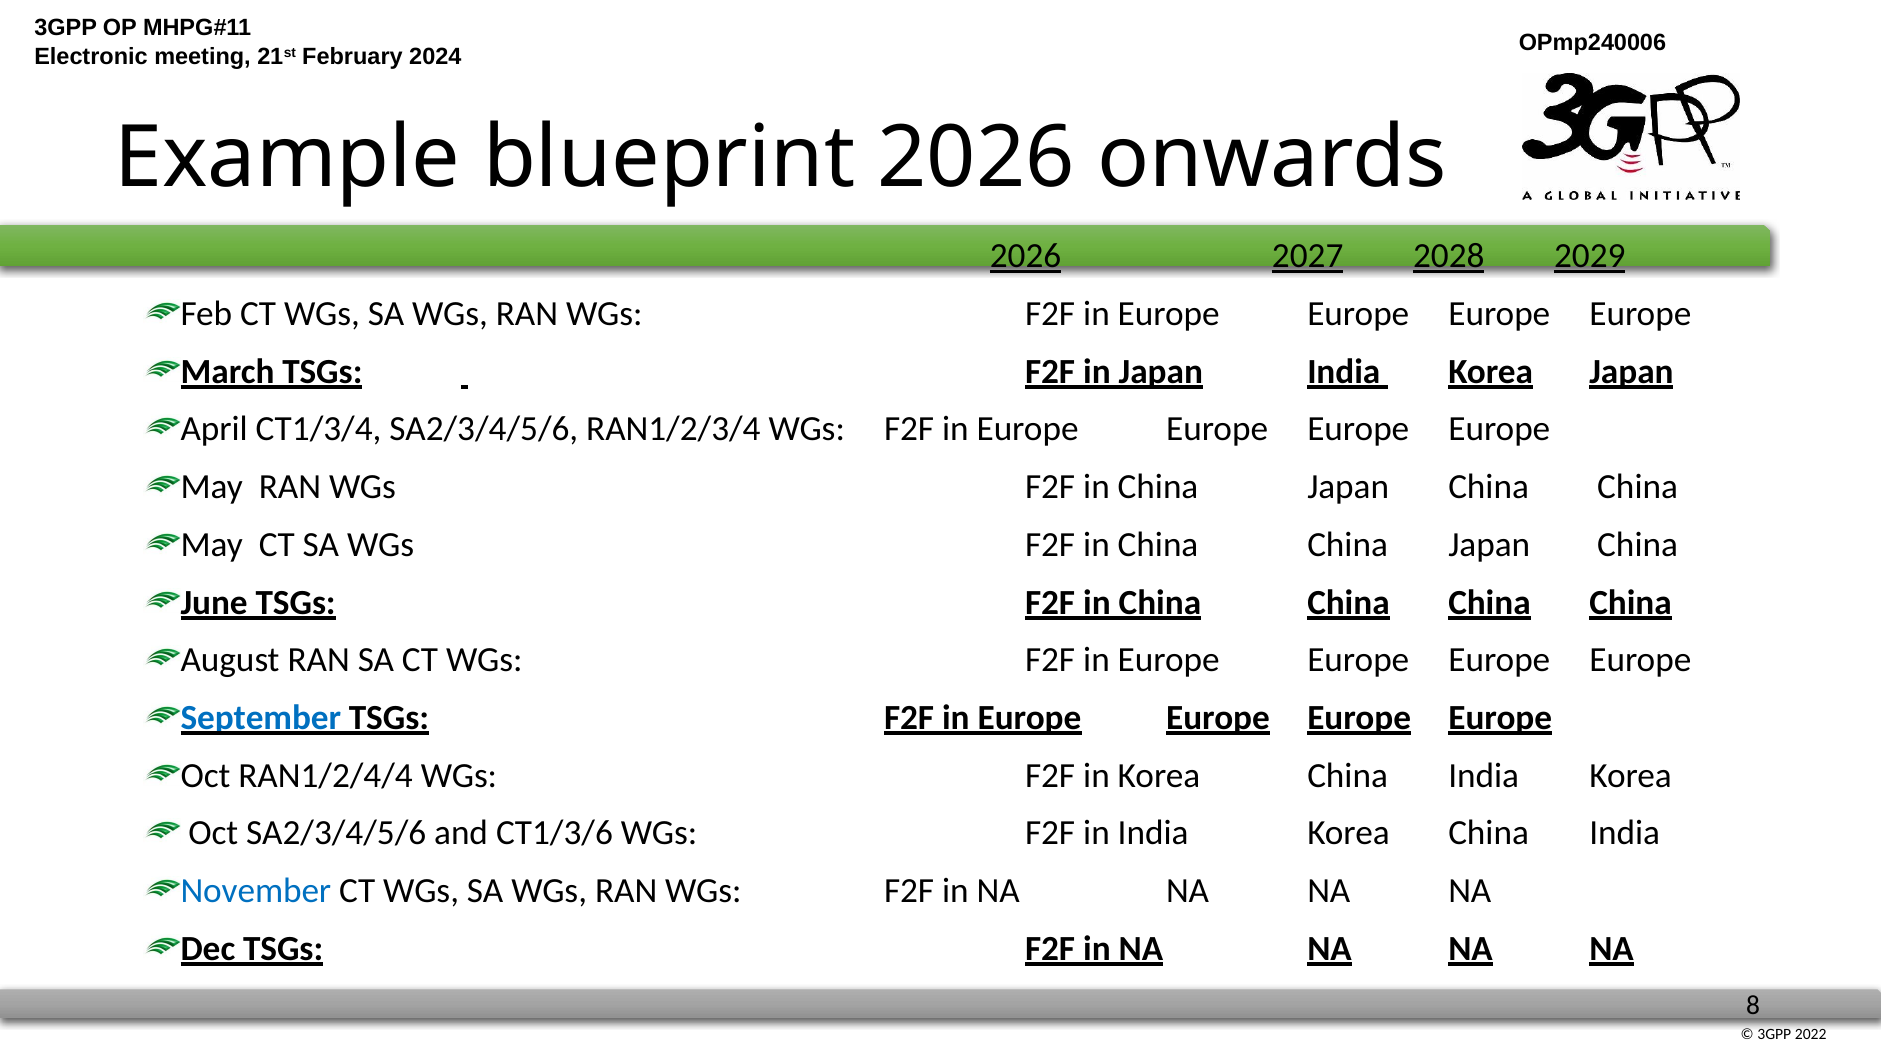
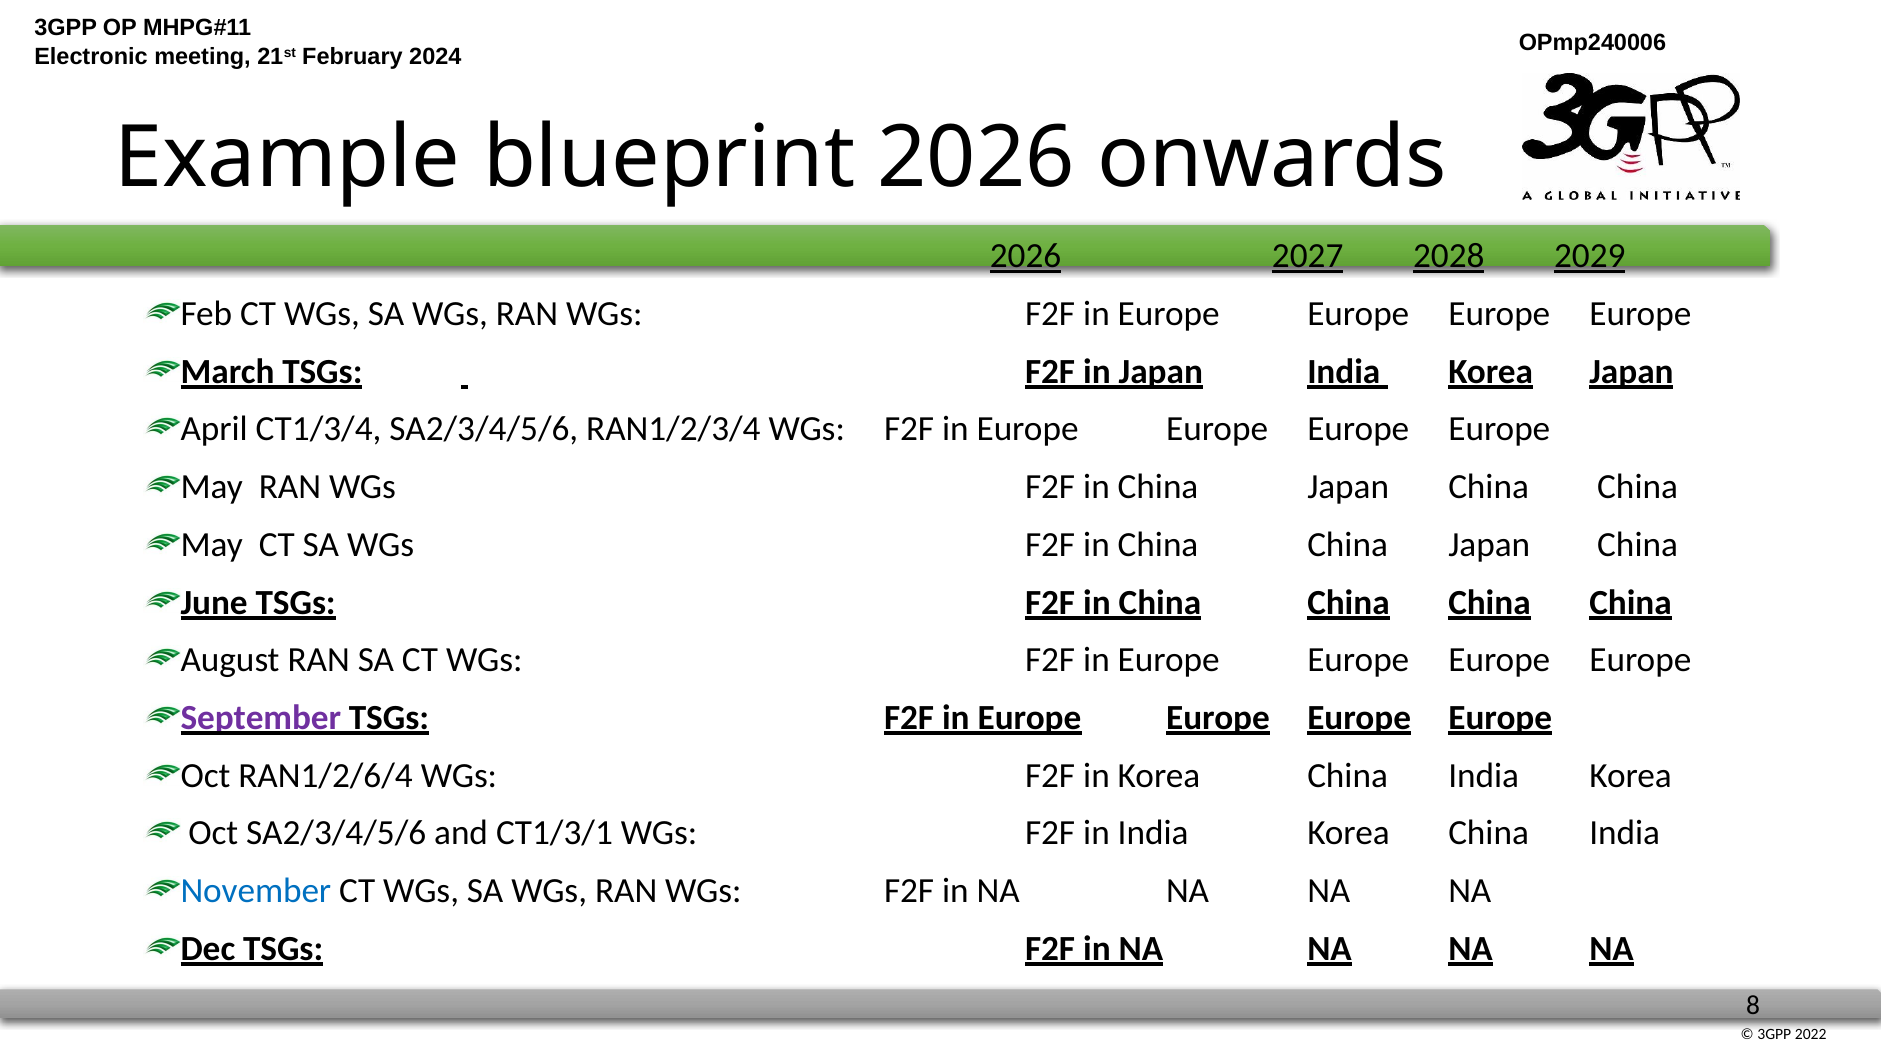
September colour: blue -> purple
RAN1/2/4/4: RAN1/2/4/4 -> RAN1/2/6/4
CT1/3/6: CT1/3/6 -> CT1/3/1
